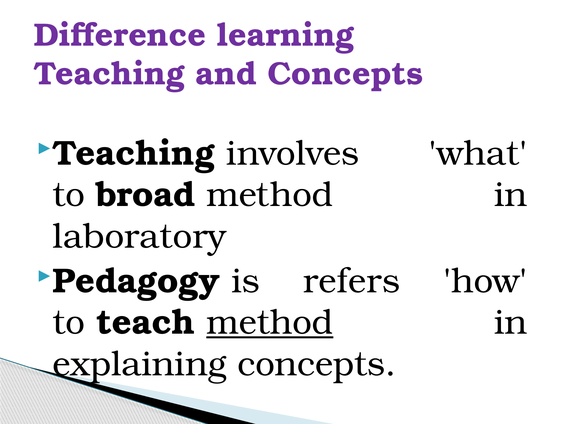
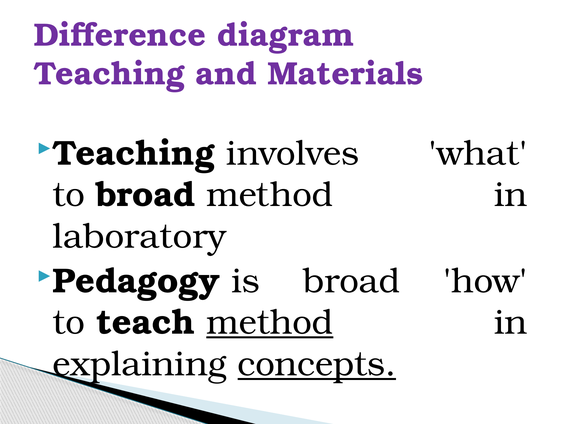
learning: learning -> diagram
and Concepts: Concepts -> Materials
is refers: refers -> broad
concepts at (317, 364) underline: none -> present
